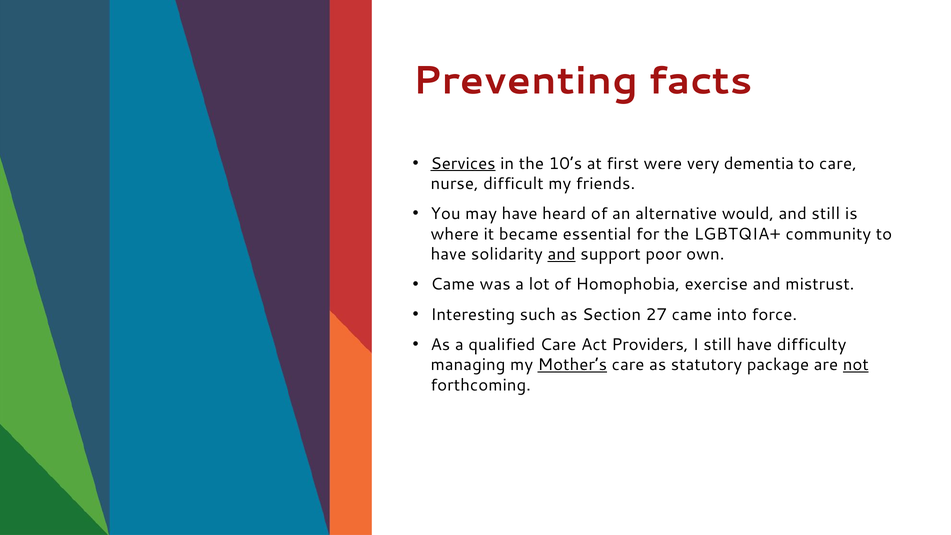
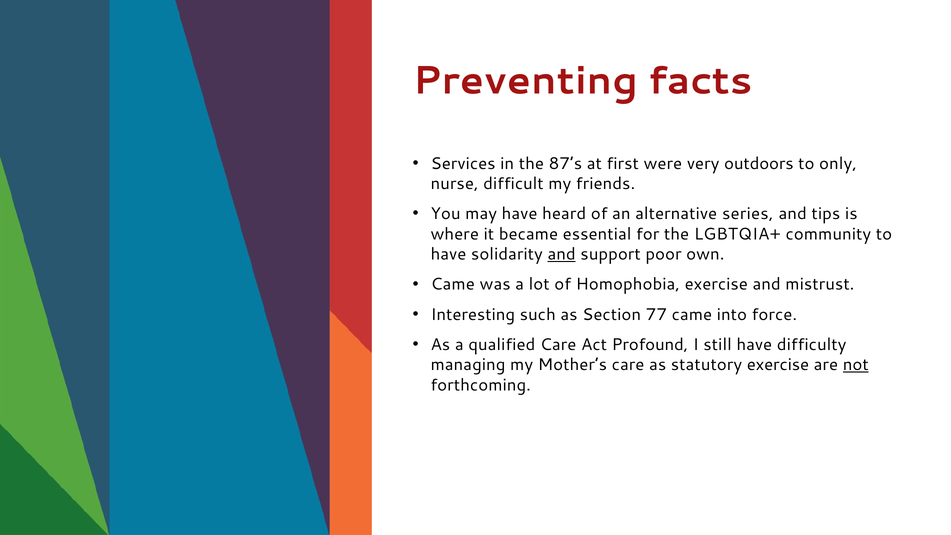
Services underline: present -> none
10’s: 10’s -> 87’s
dementia: dementia -> outdoors
to care: care -> only
would: would -> series
and still: still -> tips
27: 27 -> 77
Providers: Providers -> Profound
Mother’s underline: present -> none
statutory package: package -> exercise
